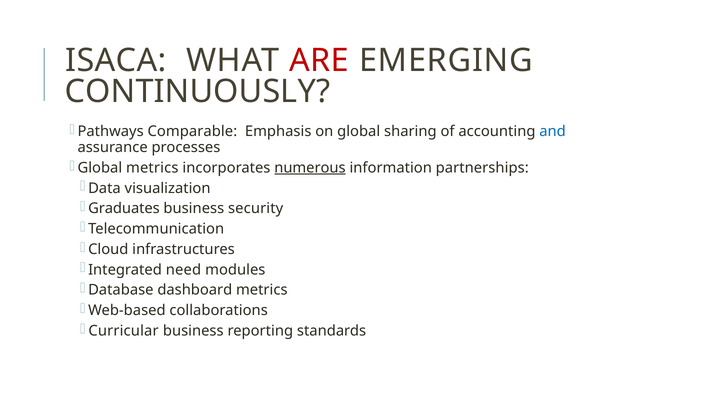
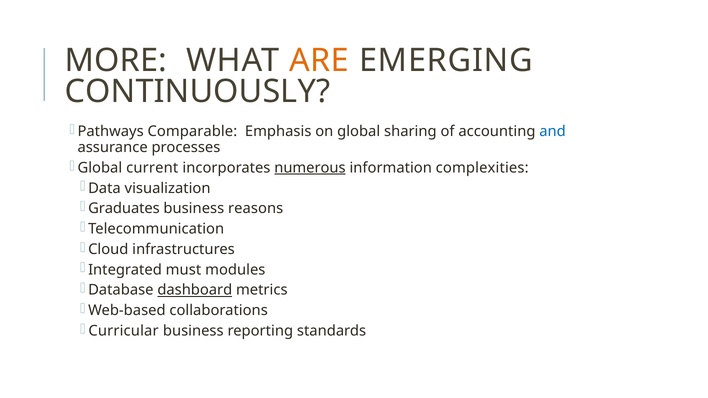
ISACA: ISACA -> MORE
ARE colour: red -> orange
Global metrics: metrics -> current
partnerships: partnerships -> complexities
security: security -> reasons
need: need -> must
dashboard underline: none -> present
